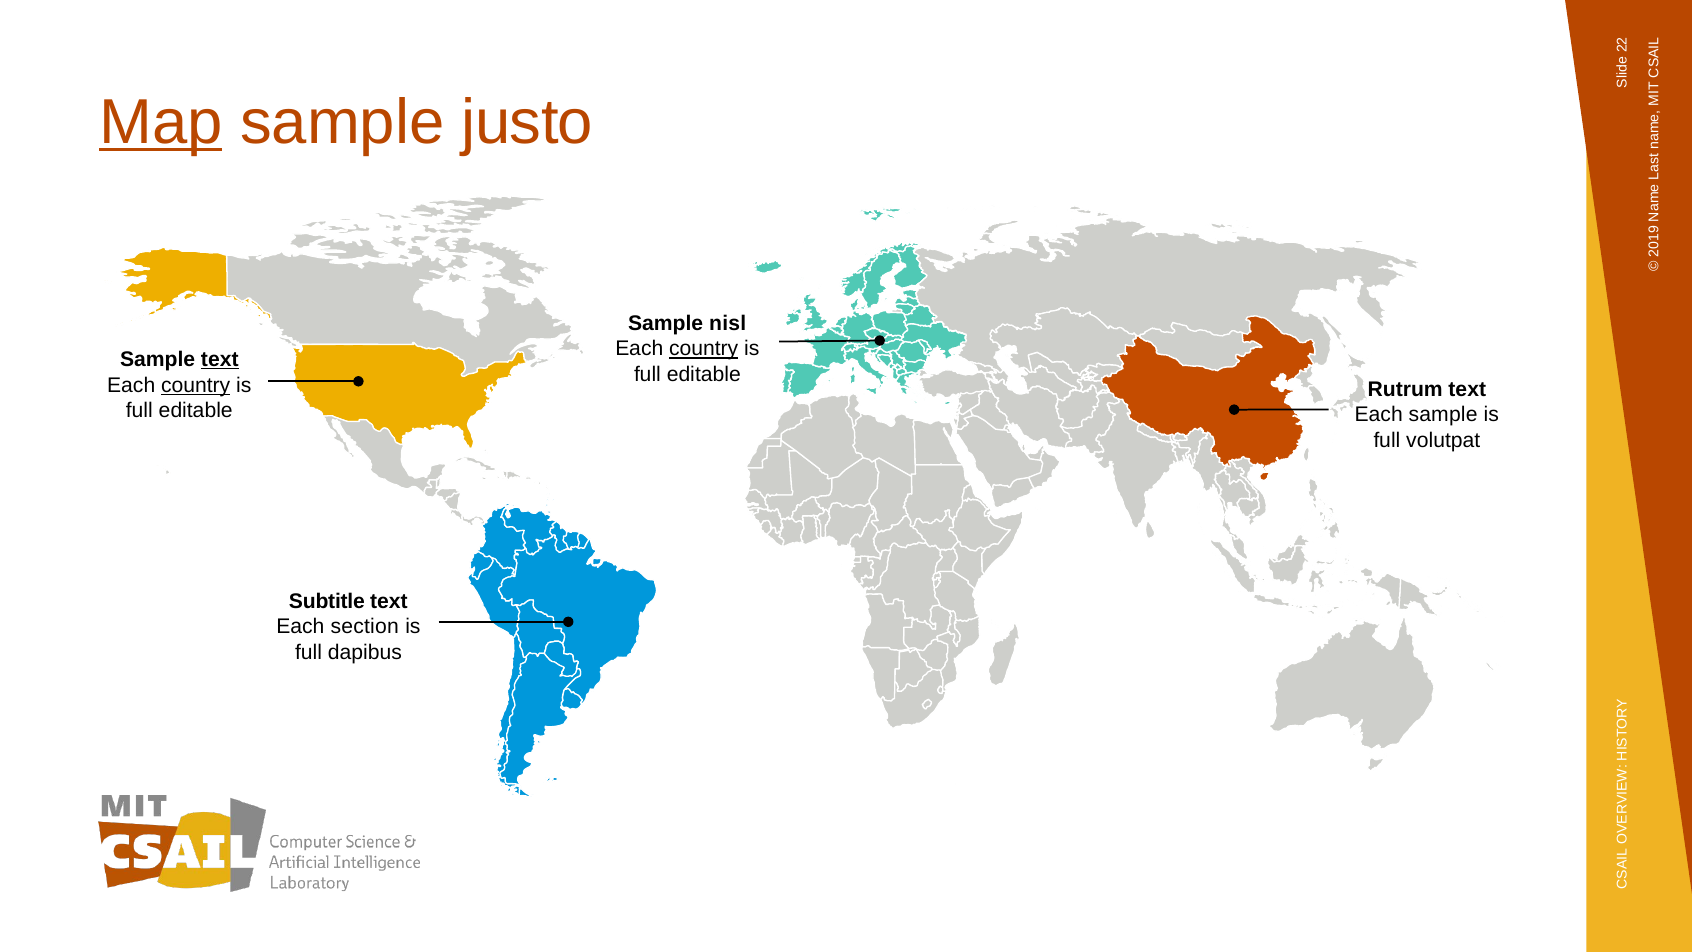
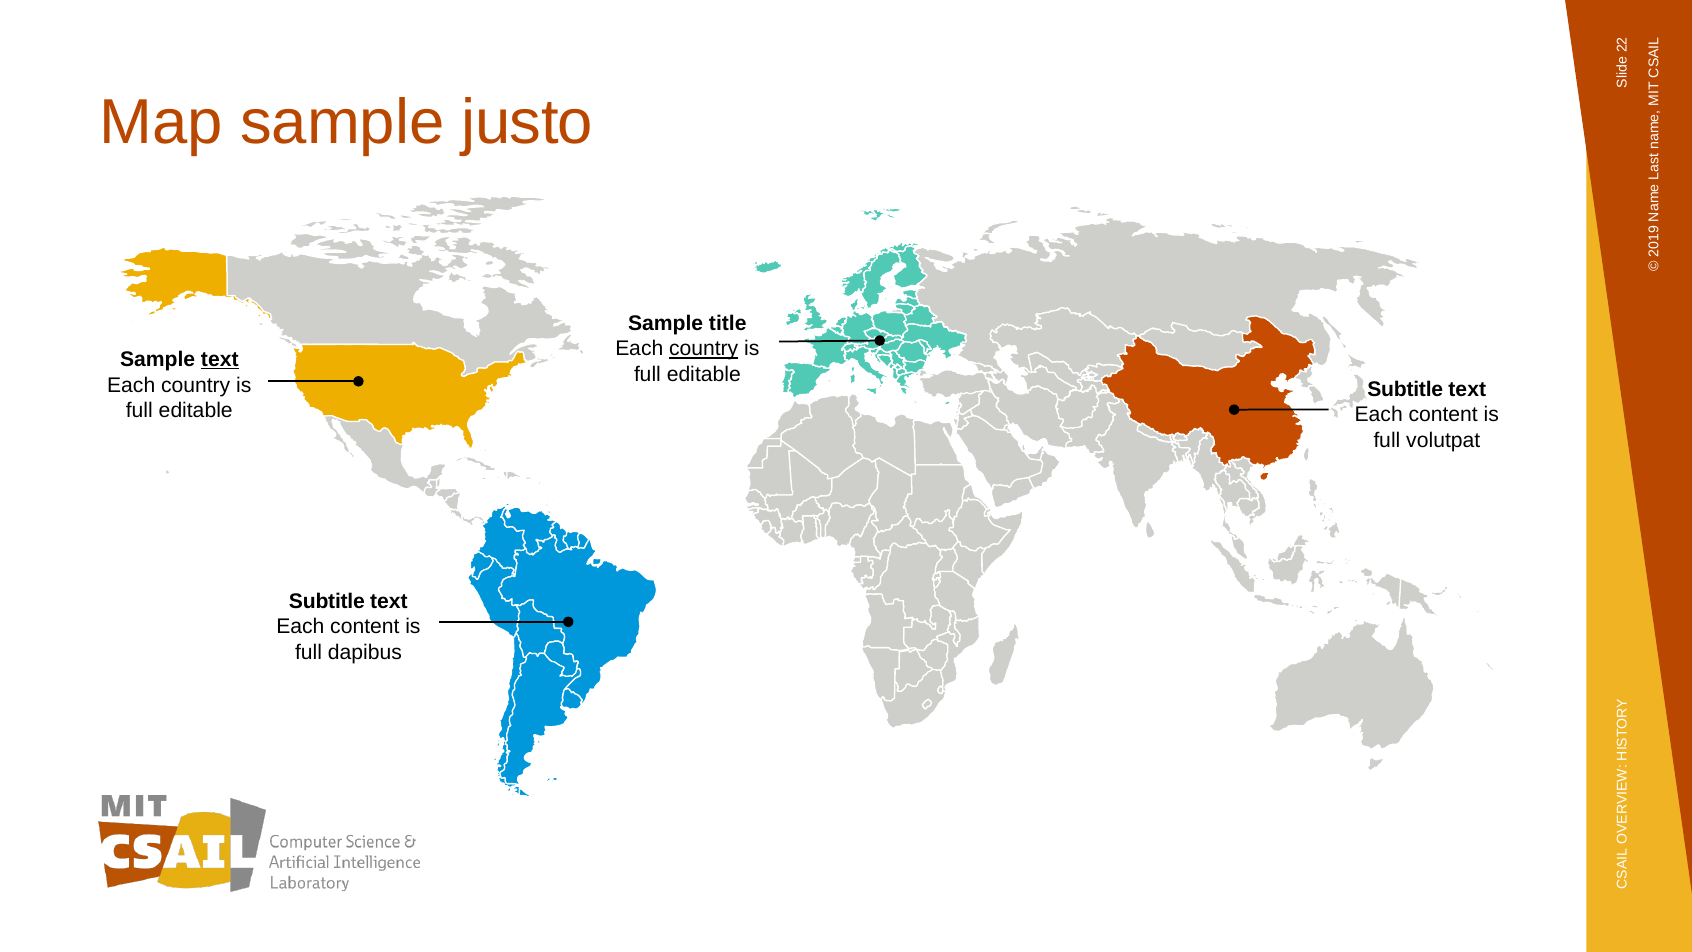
Map underline: present -> none
nisl: nisl -> title
country at (196, 385) underline: present -> none
Rutrum at (1405, 389): Rutrum -> Subtitle
sample at (1443, 415): sample -> content
section at (365, 627): section -> content
